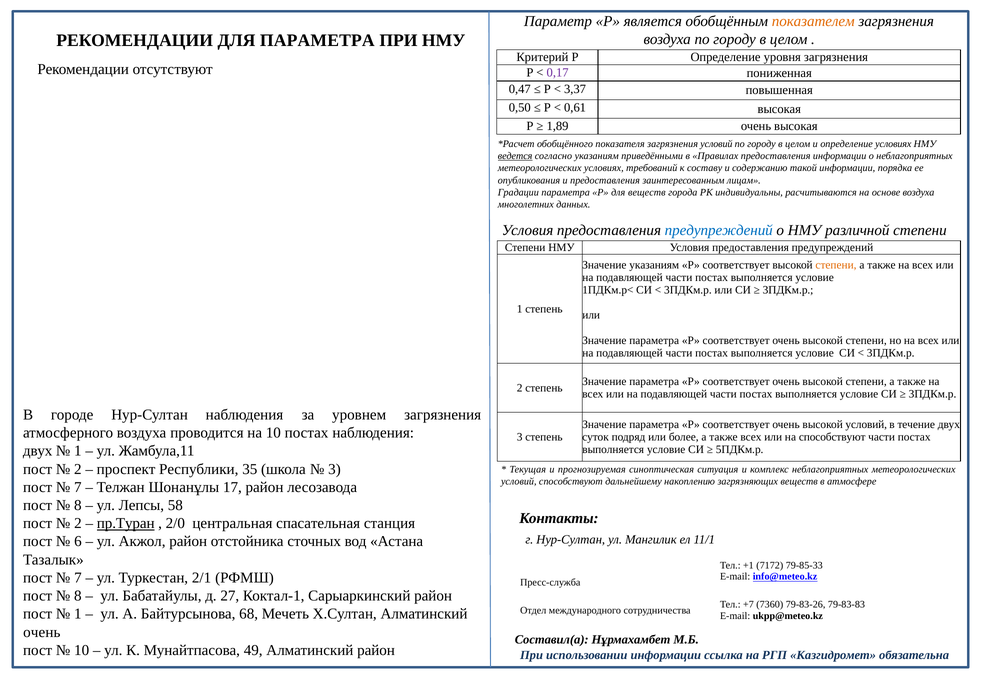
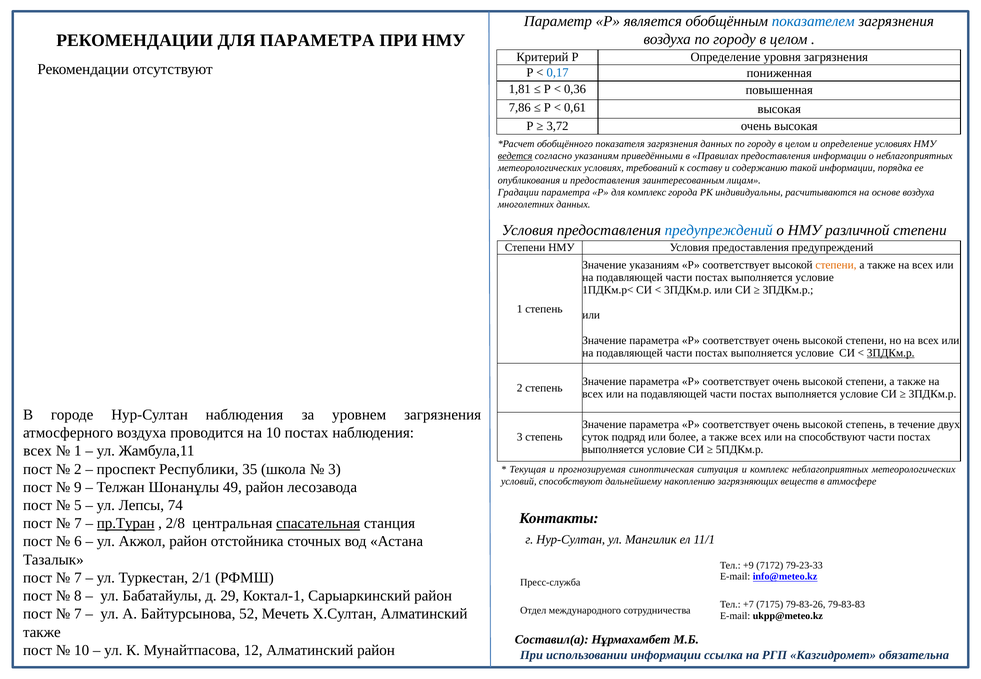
показателем colour: orange -> blue
0,17 colour: purple -> blue
0,47: 0,47 -> 1,81
3,37: 3,37 -> 0,36
0,50: 0,50 -> 7,86
1,89: 1,89 -> 3,72
загрязнения условий: условий -> данных
для веществ: веществ -> комплекс
3ПДКм.р at (891, 353) underline: none -> present
высокой условий: условий -> степень
двух at (38, 451): двух -> всех
7 at (78, 487): 7 -> 9
17: 17 -> 49
8 at (78, 505): 8 -> 5
58: 58 -> 74
2 at (78, 524): 2 -> 7
2/0: 2/0 -> 2/8
спасательная underline: none -> present
+1: +1 -> +9
79-85-33: 79-85-33 -> 79-23-33
27: 27 -> 29
7360: 7360 -> 7175
1 at (78, 614): 1 -> 7
68: 68 -> 52
очень at (42, 632): очень -> также
49: 49 -> 12
